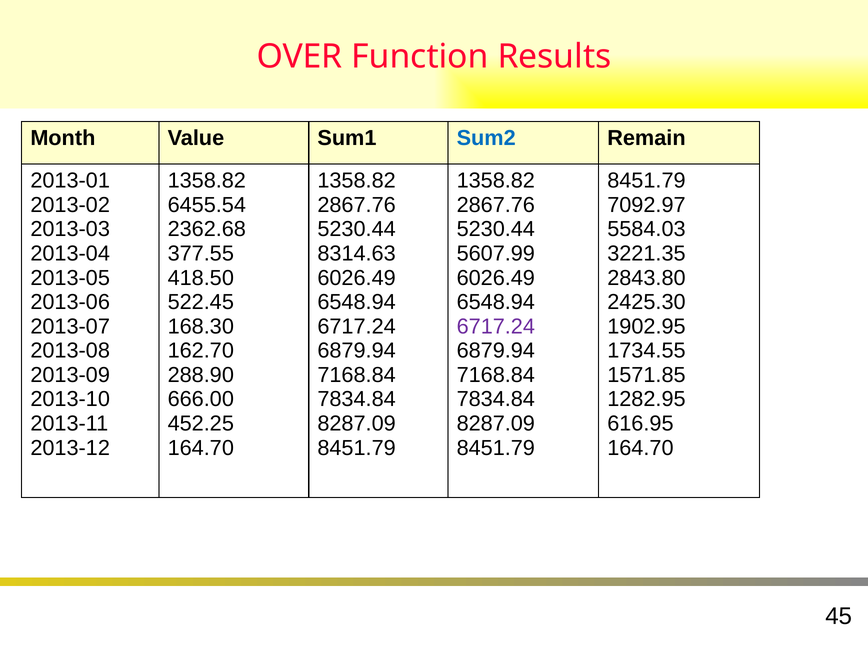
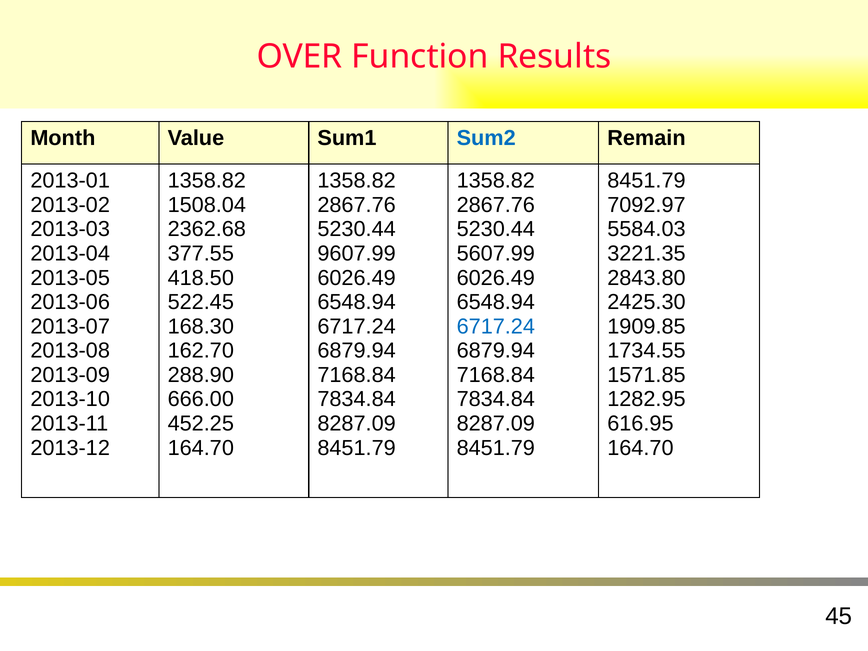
6455.54: 6455.54 -> 1508.04
8314.63: 8314.63 -> 9607.99
6717.24 at (496, 326) colour: purple -> blue
1902.95: 1902.95 -> 1909.85
